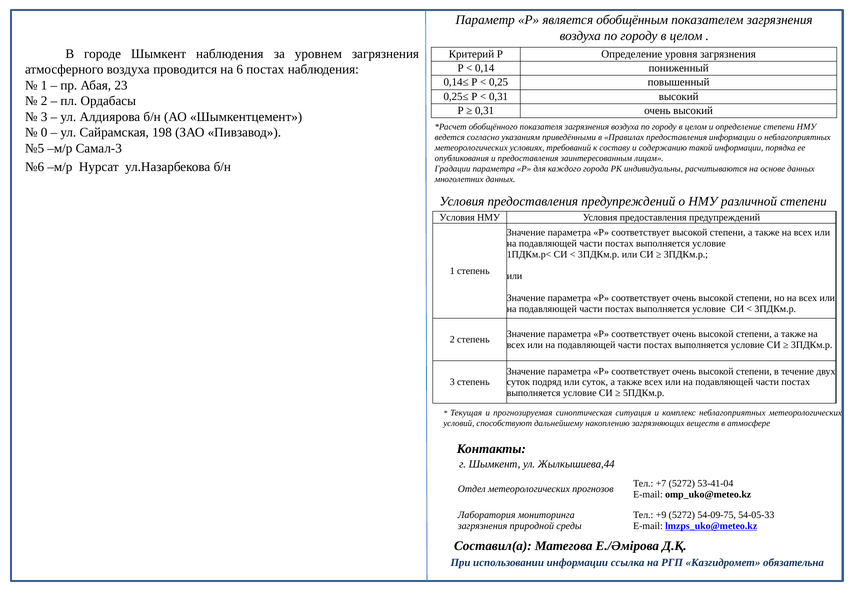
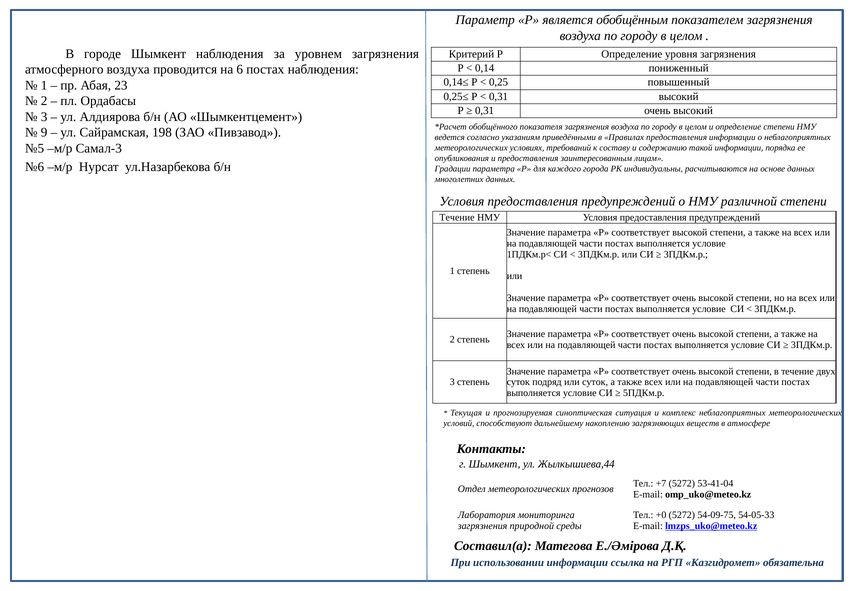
0: 0 -> 9
Условия at (457, 217): Условия -> Течение
+9: +9 -> +0
